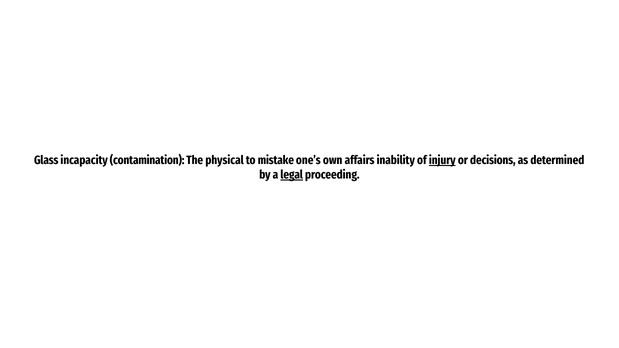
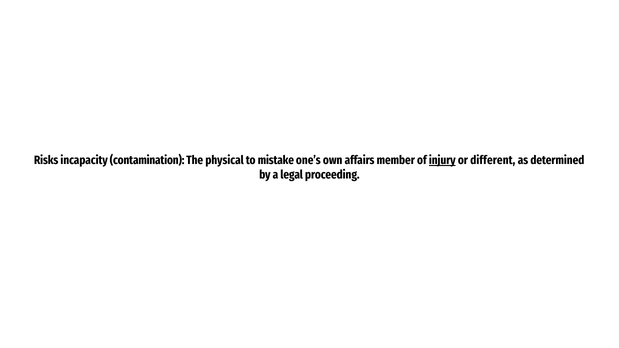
Glass: Glass -> Risks
inability: inability -> member
decisions: decisions -> different
legal underline: present -> none
